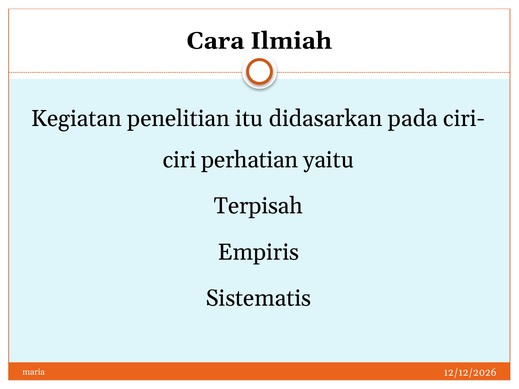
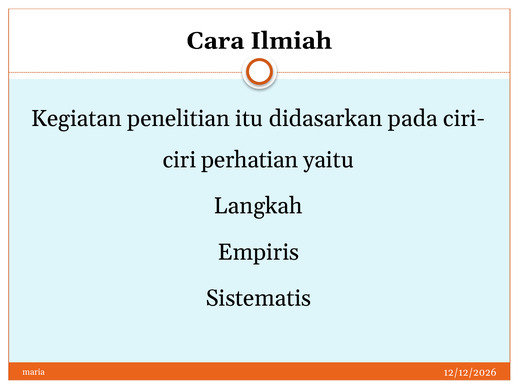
Terpisah: Terpisah -> Langkah
